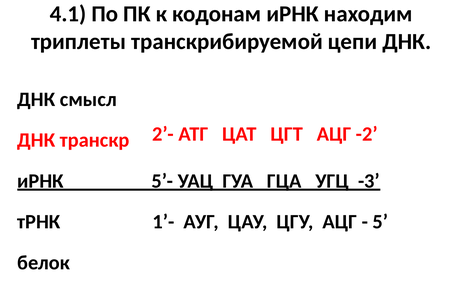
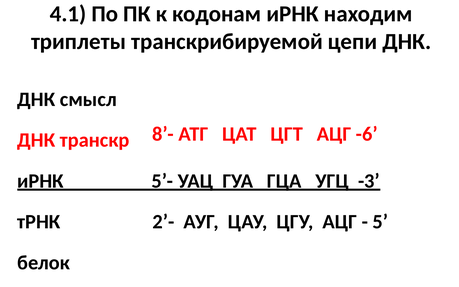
2’-: 2’- -> 8’-
-2: -2 -> -6
1’-: 1’- -> 2’-
